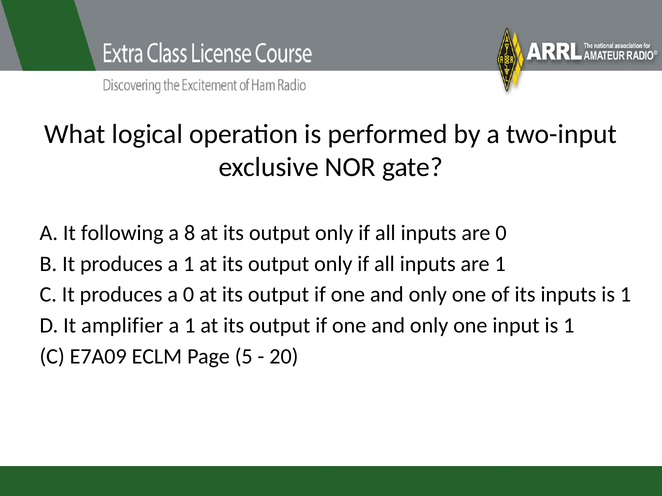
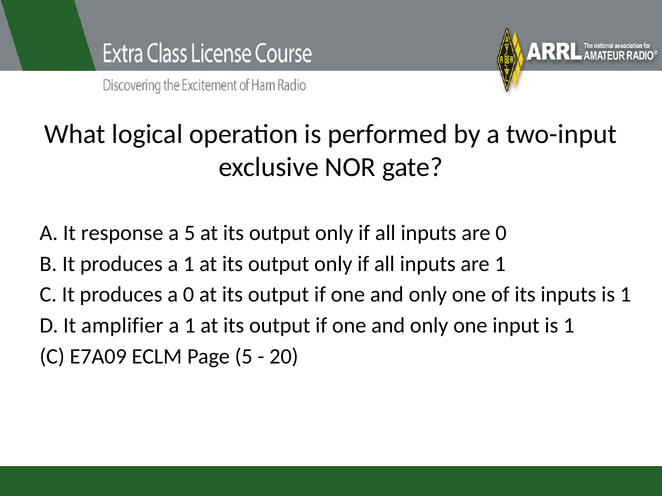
following: following -> response
a 8: 8 -> 5
